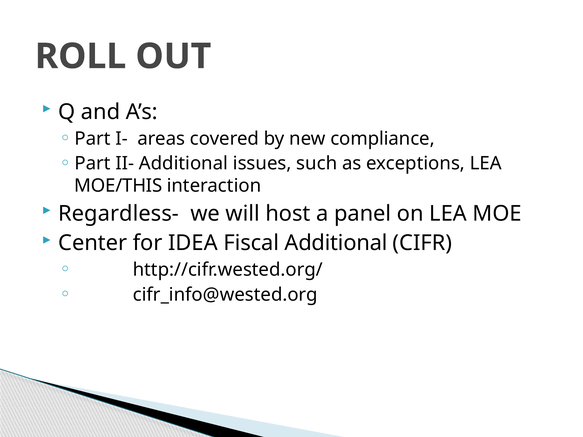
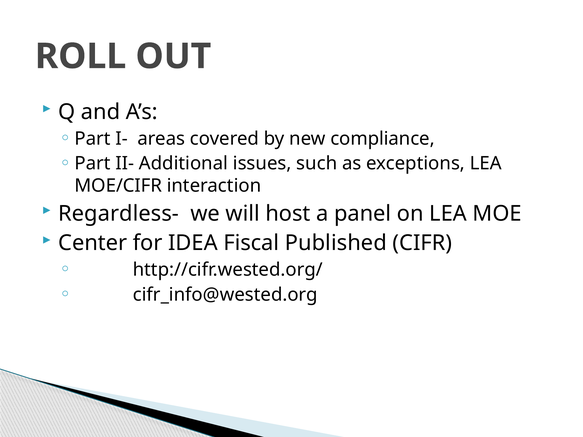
MOE/THIS: MOE/THIS -> MOE/CIFR
Fiscal Additional: Additional -> Published
